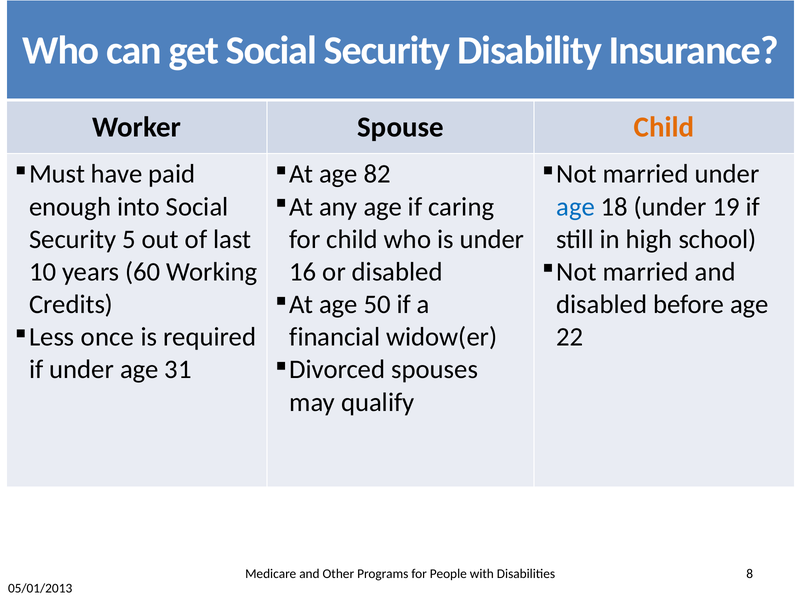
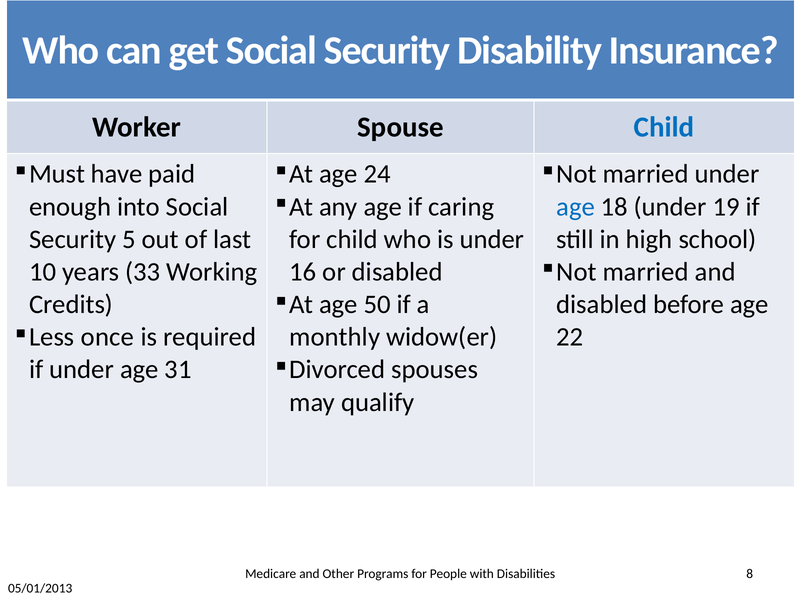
Child at (664, 127) colour: orange -> blue
82: 82 -> 24
60: 60 -> 33
financial: financial -> monthly
